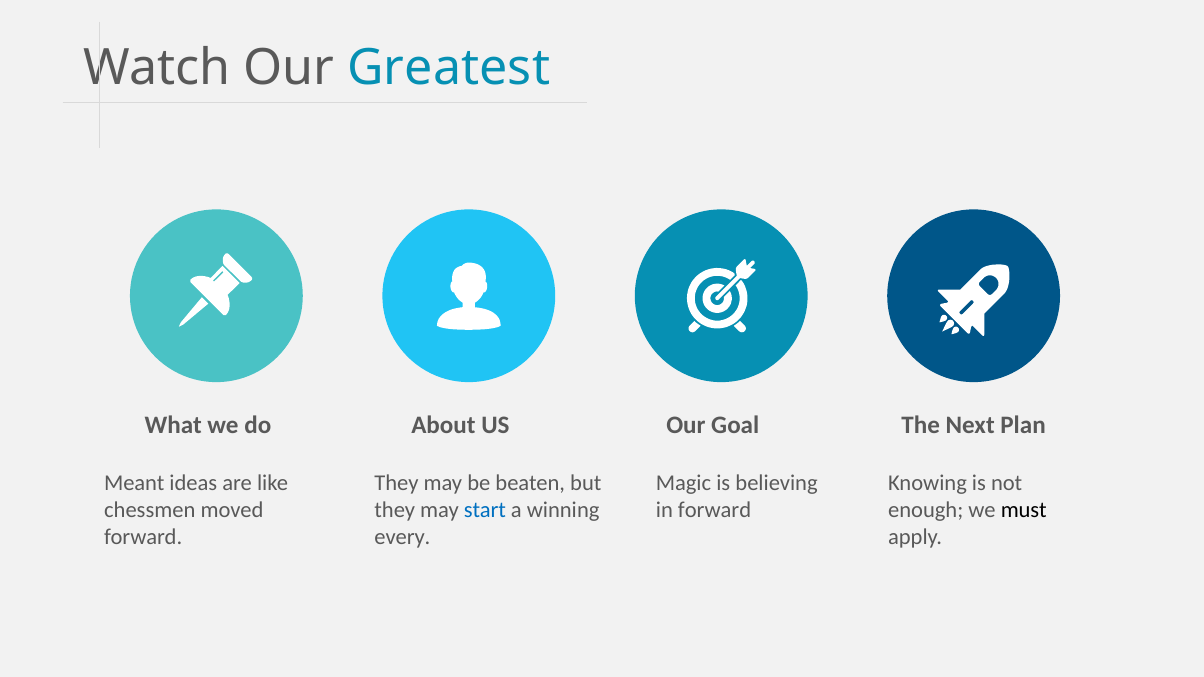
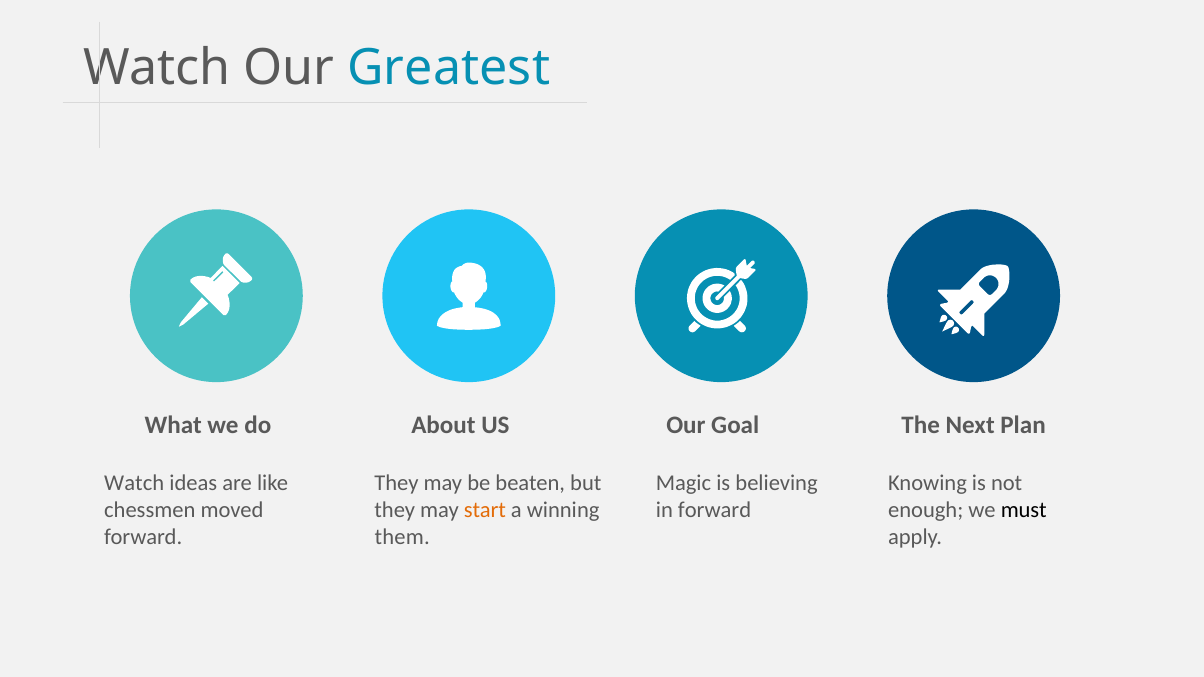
Meant at (134, 483): Meant -> Watch
start colour: blue -> orange
every: every -> them
